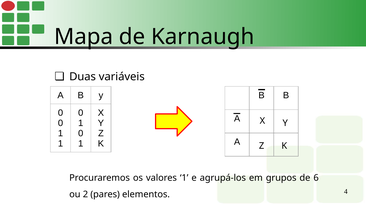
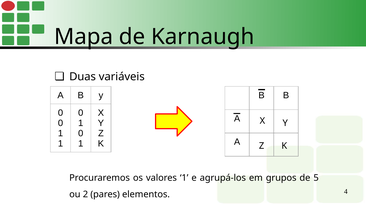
6: 6 -> 5
